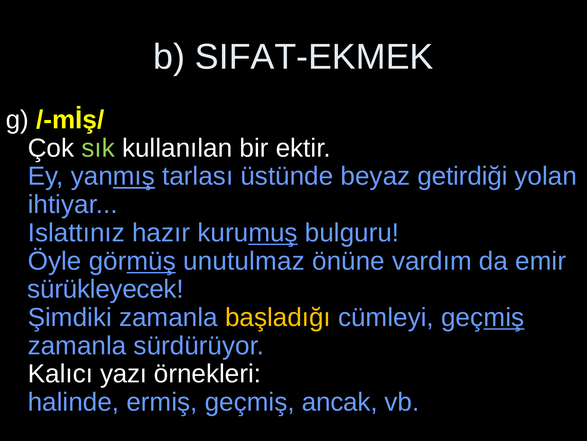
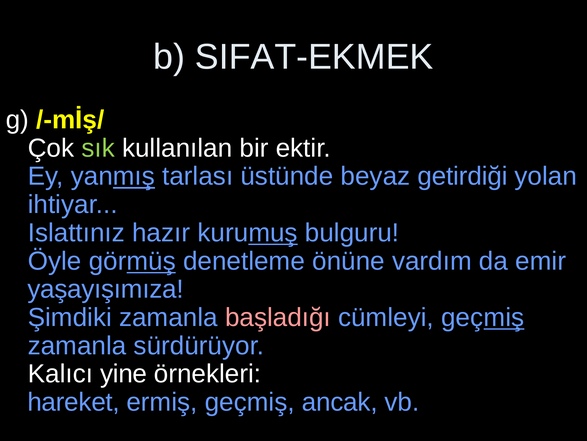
unutulmaz: unutulmaz -> denetleme
sürükleyecek: sürükleyecek -> yaşayışımıza
başladığı colour: yellow -> pink
yazı: yazı -> yine
halinde: halinde -> hareket
